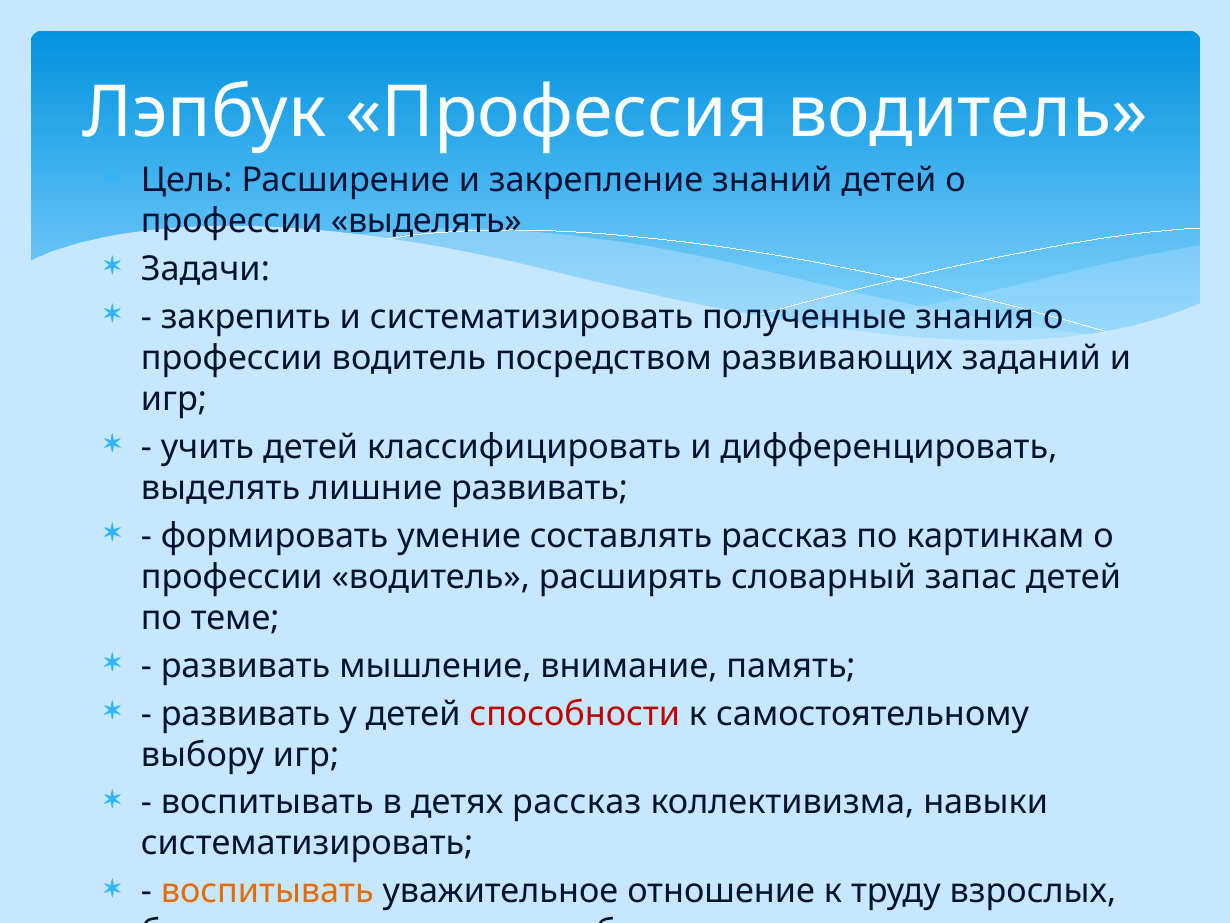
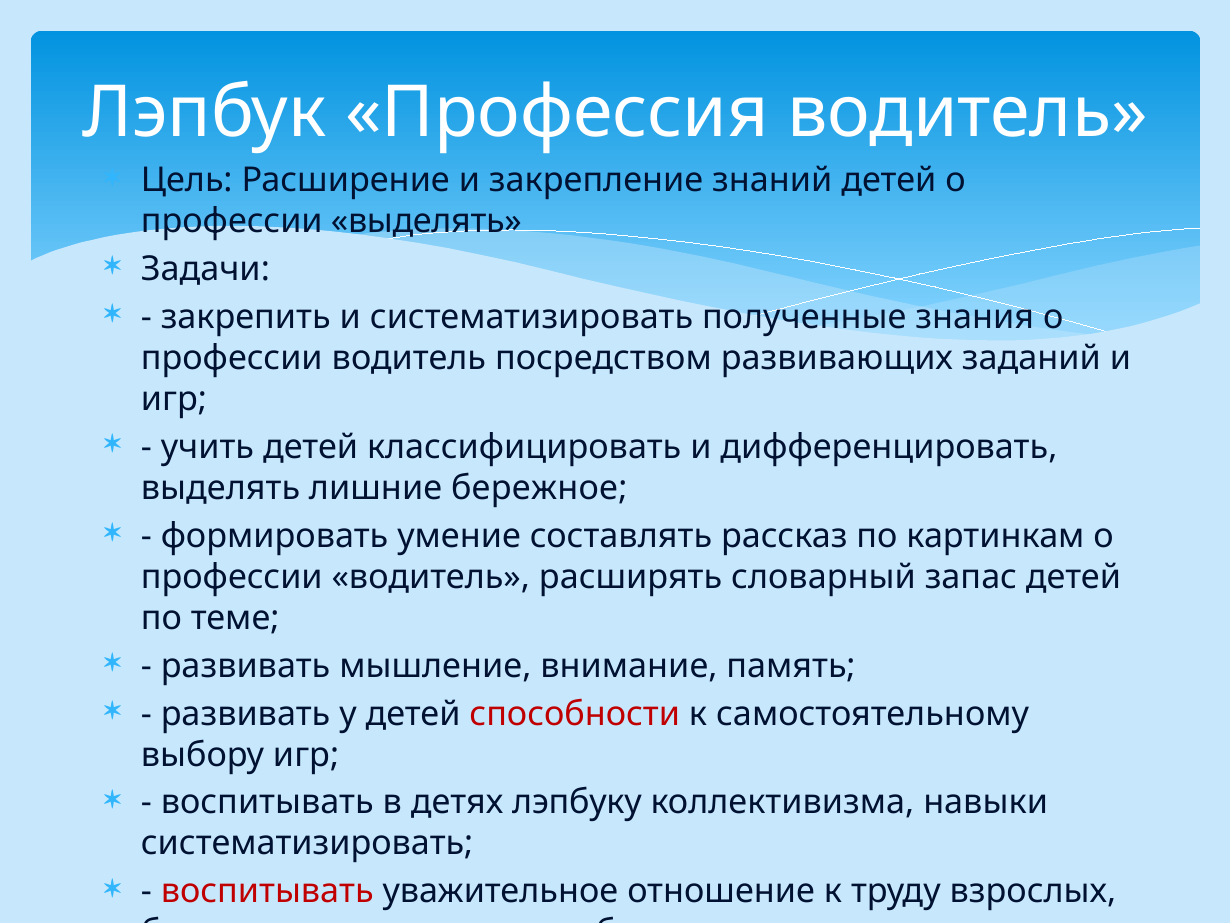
лишние развивать: развивать -> бережное
детях рассказ: рассказ -> лэпбуку
воспитывать at (267, 891) colour: orange -> red
